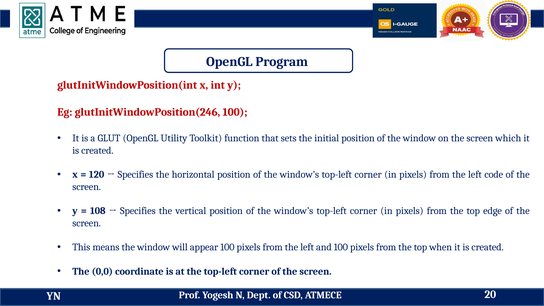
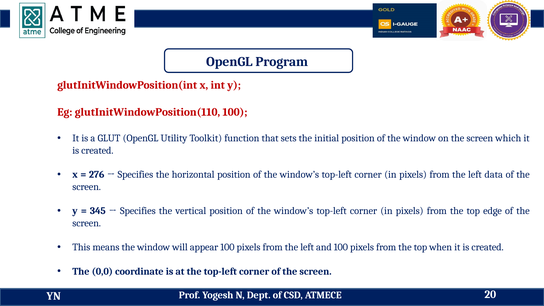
glutInitWindowPosition(246: glutInitWindowPosition(246 -> glutInitWindowPosition(110
120: 120 -> 276
code: code -> data
108: 108 -> 345
